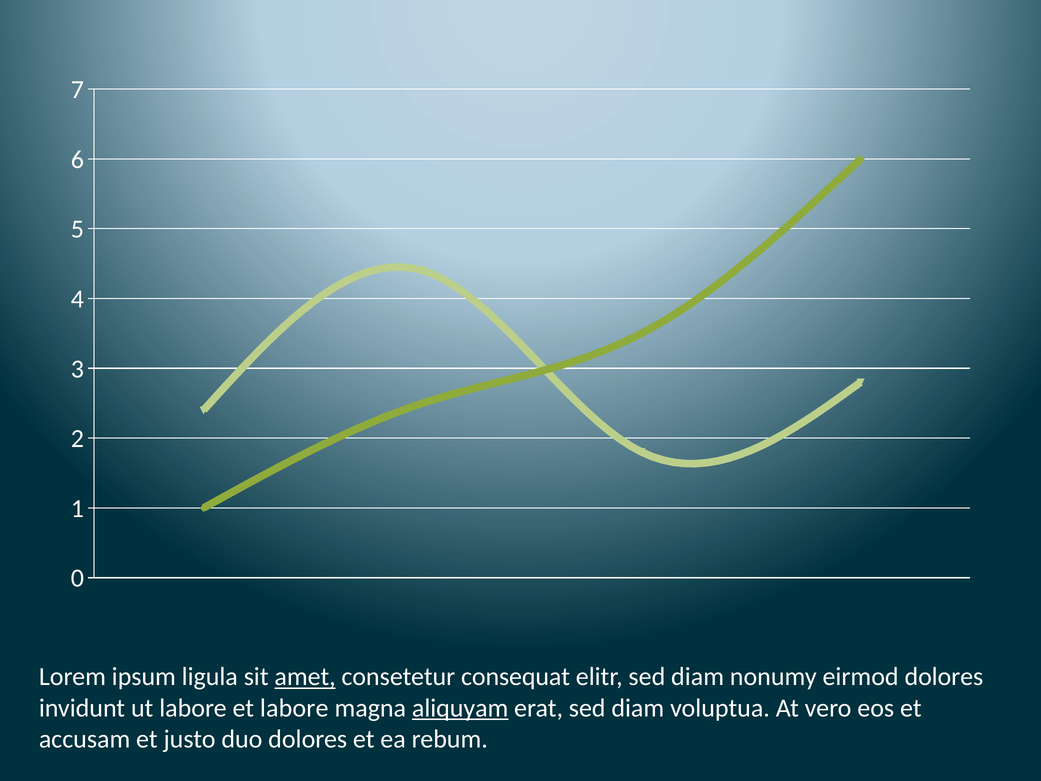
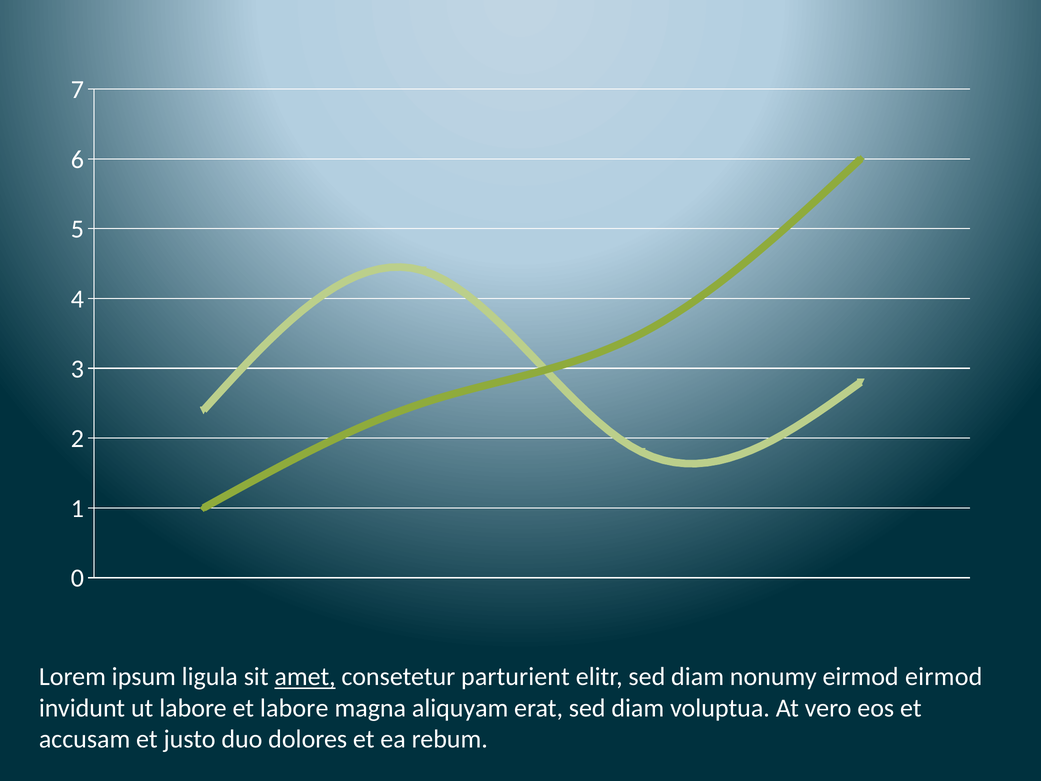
consequat: consequat -> parturient
eirmod dolores: dolores -> eirmod
aliquyam underline: present -> none
